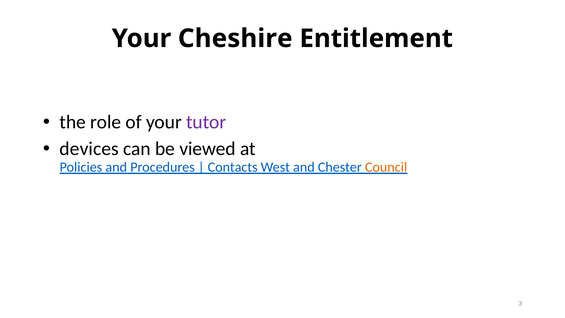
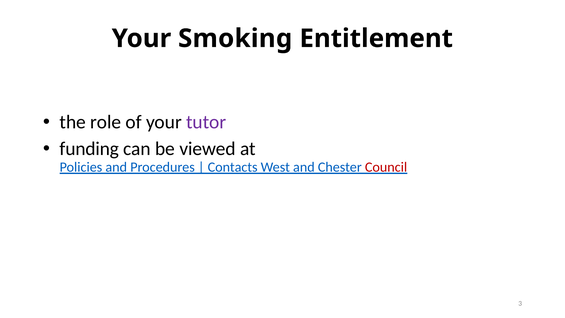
Cheshire: Cheshire -> Smoking
devices: devices -> funding
Council colour: orange -> red
